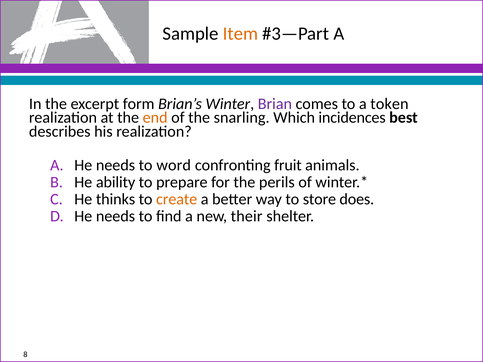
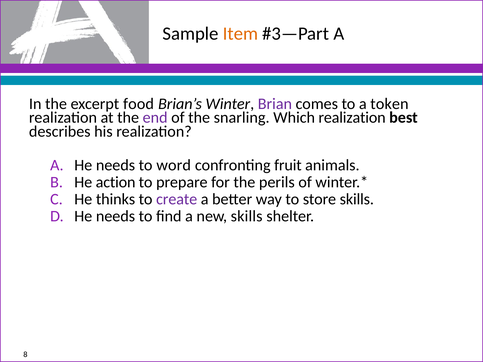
form: form -> food
end colour: orange -> purple
Which incidences: incidences -> realization
ability: ability -> action
create colour: orange -> purple
store does: does -> skills
new their: their -> skills
